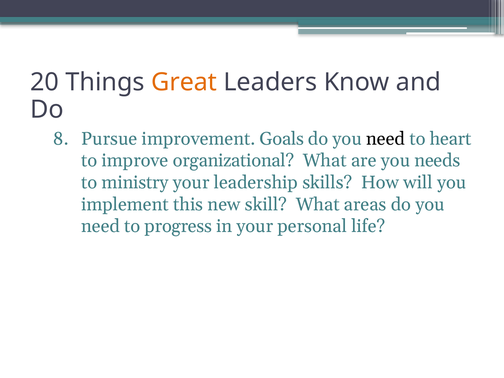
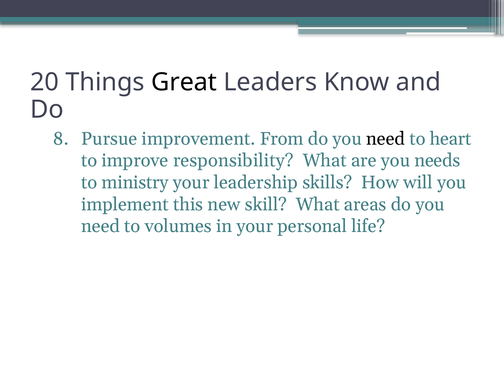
Great colour: orange -> black
Goals: Goals -> From
organizational: organizational -> responsibility
progress: progress -> volumes
